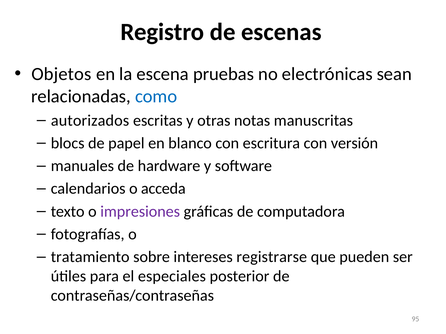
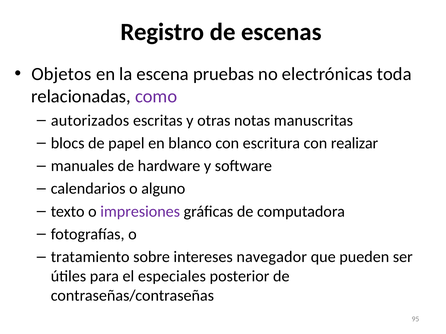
sean: sean -> toda
como colour: blue -> purple
versión: versión -> realizar
acceda: acceda -> alguno
registrarse: registrarse -> navegador
